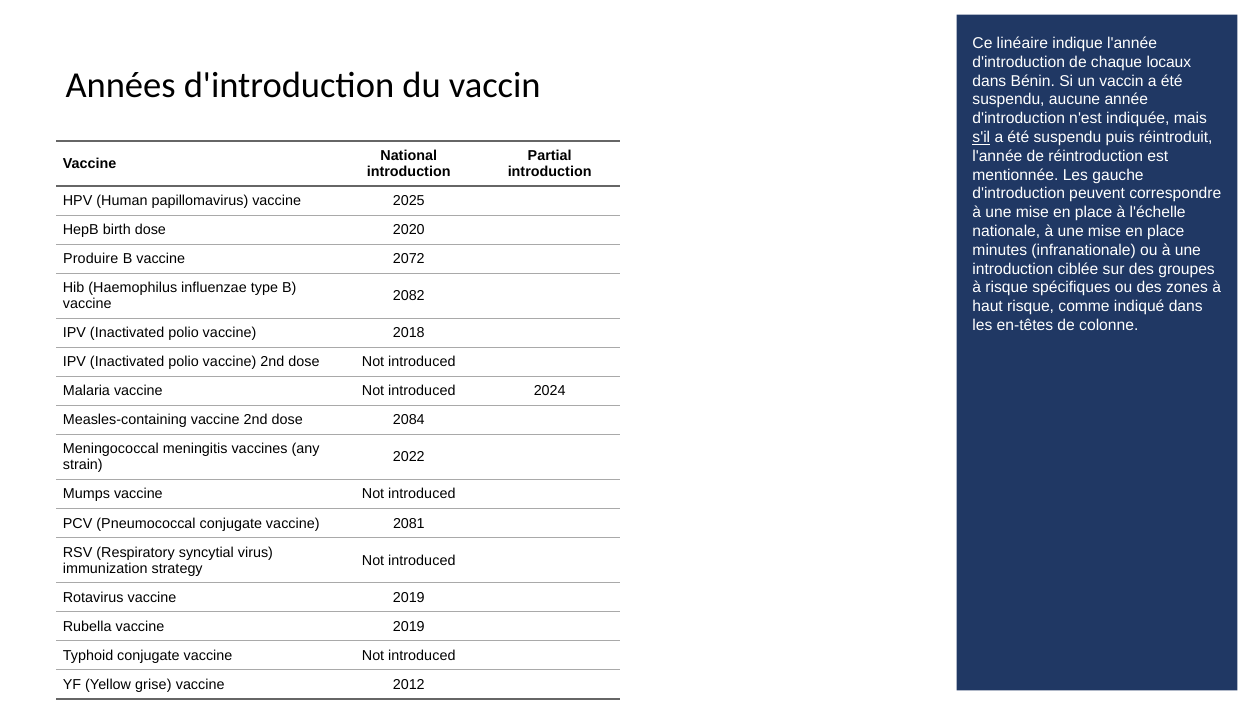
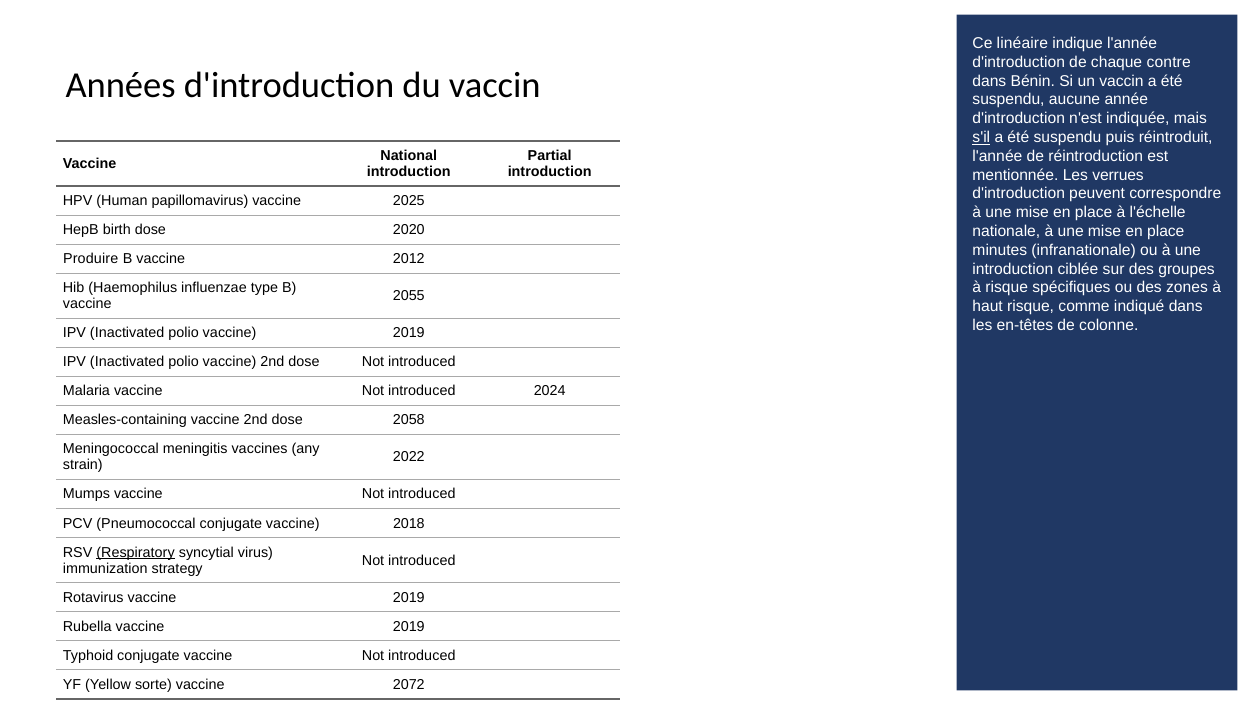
locaux: locaux -> contre
gauche: gauche -> verrues
2072: 2072 -> 2012
2082: 2082 -> 2055
polio vaccine 2018: 2018 -> 2019
2084: 2084 -> 2058
2081: 2081 -> 2018
Respiratory underline: none -> present
grise: grise -> sorte
2012: 2012 -> 2072
